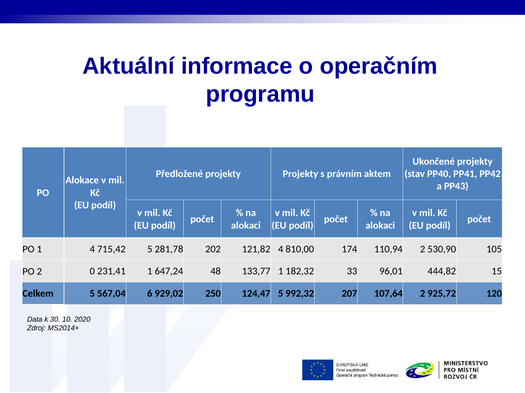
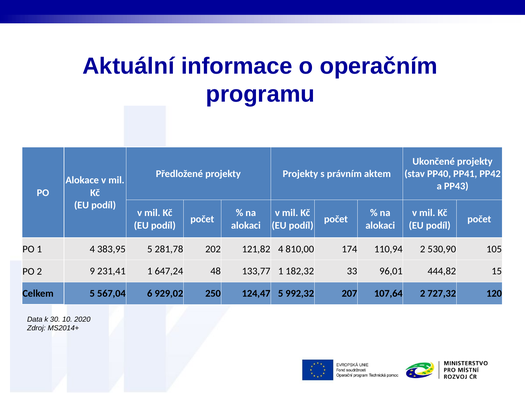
715,42: 715,42 -> 383,95
0: 0 -> 9
925,72: 925,72 -> 727,32
